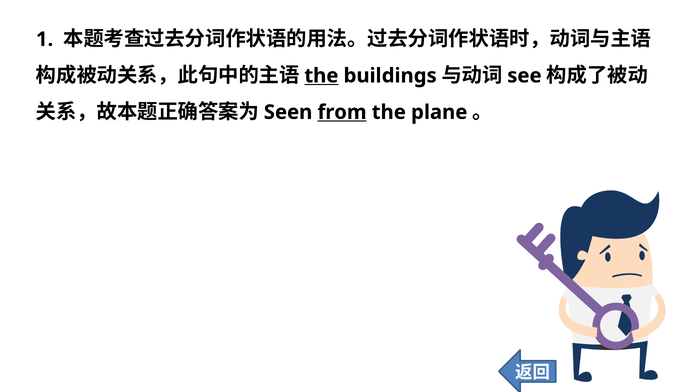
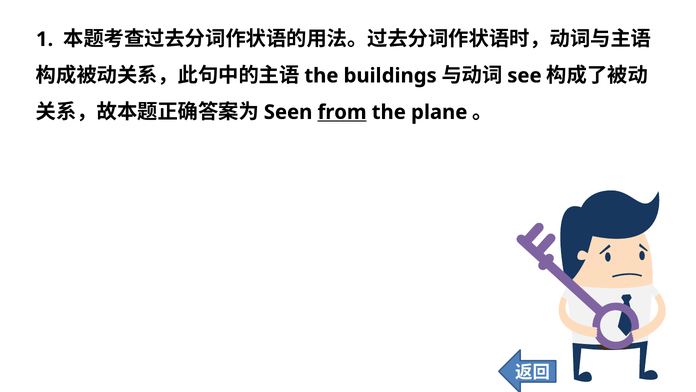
the at (321, 76) underline: present -> none
